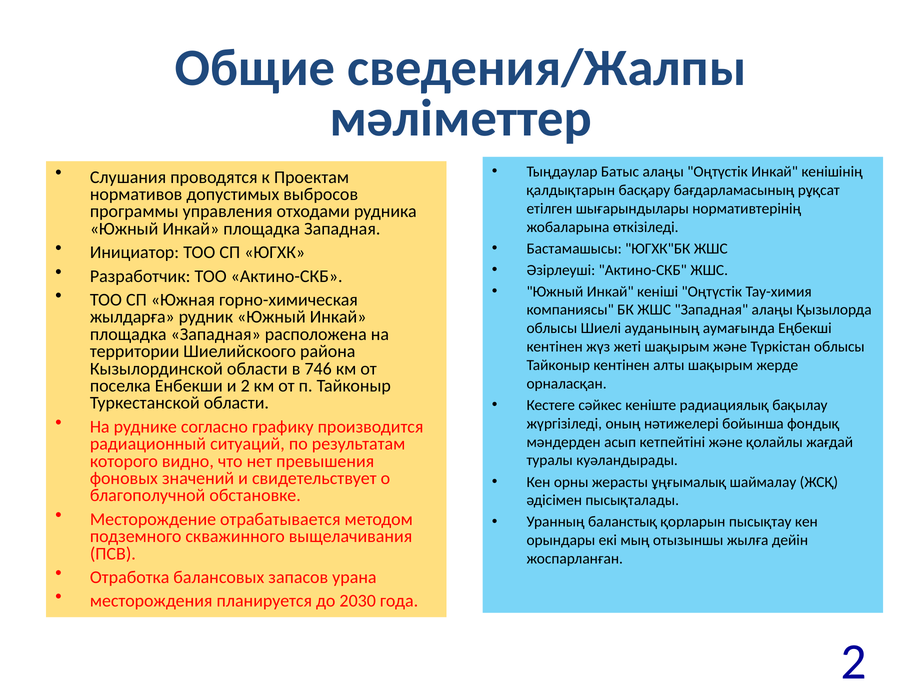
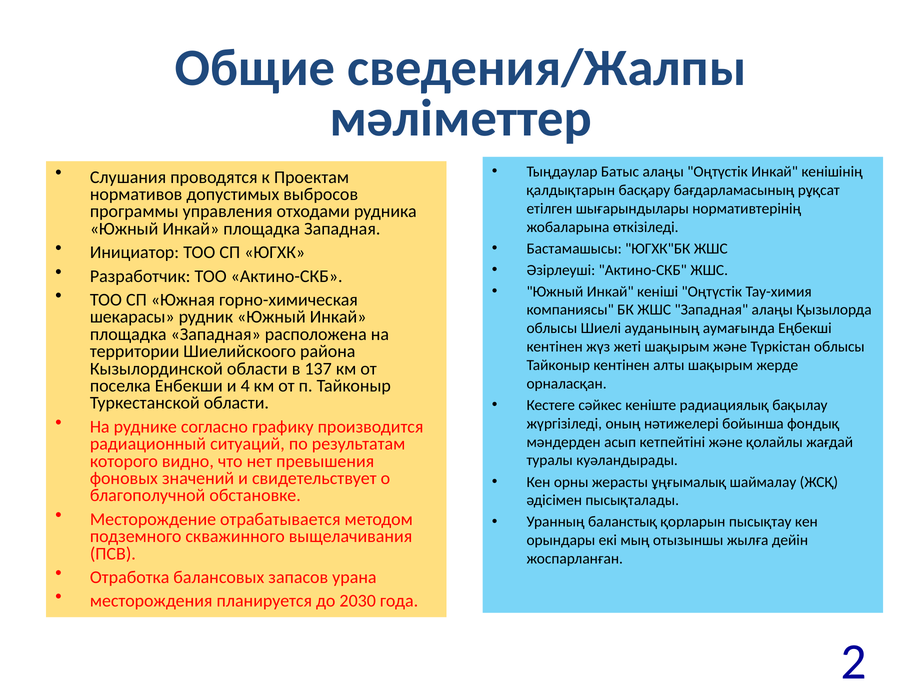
жылдарға: жылдарға -> шекарасы
746: 746 -> 137
и 2: 2 -> 4
